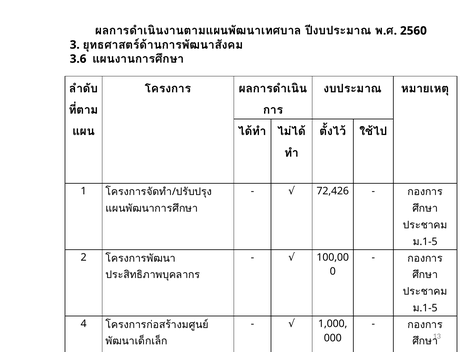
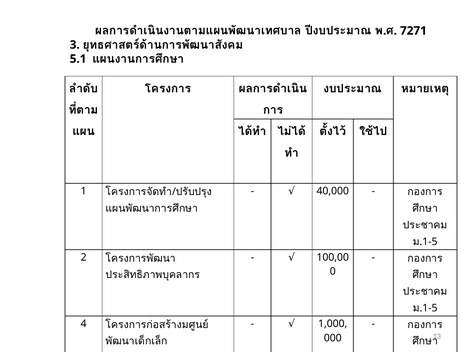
2560: 2560 -> 7271
3.6: 3.6 -> 5.1
72,426: 72,426 -> 40,000
